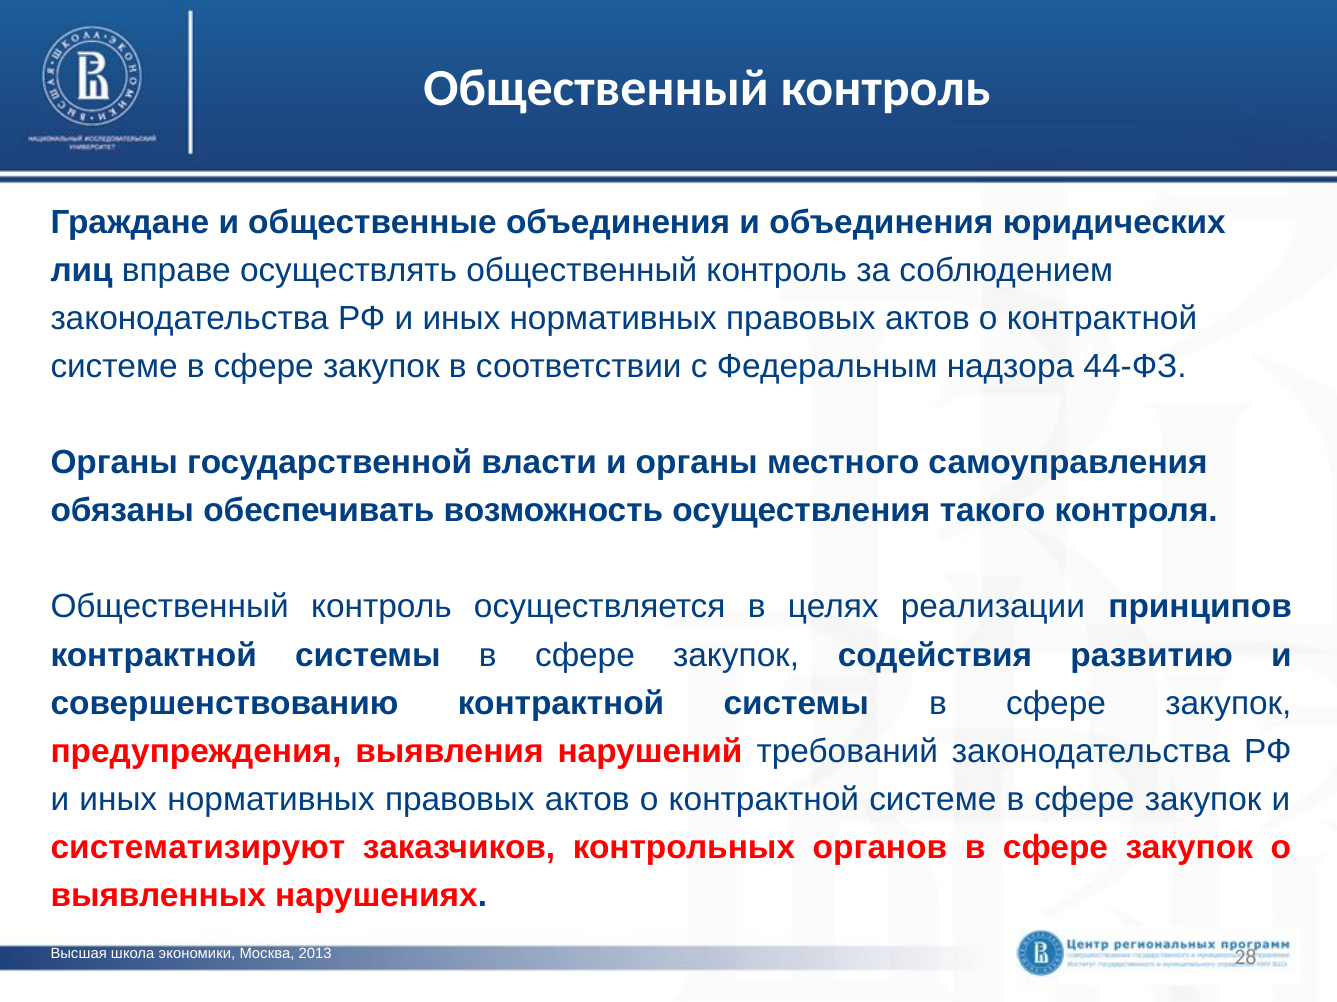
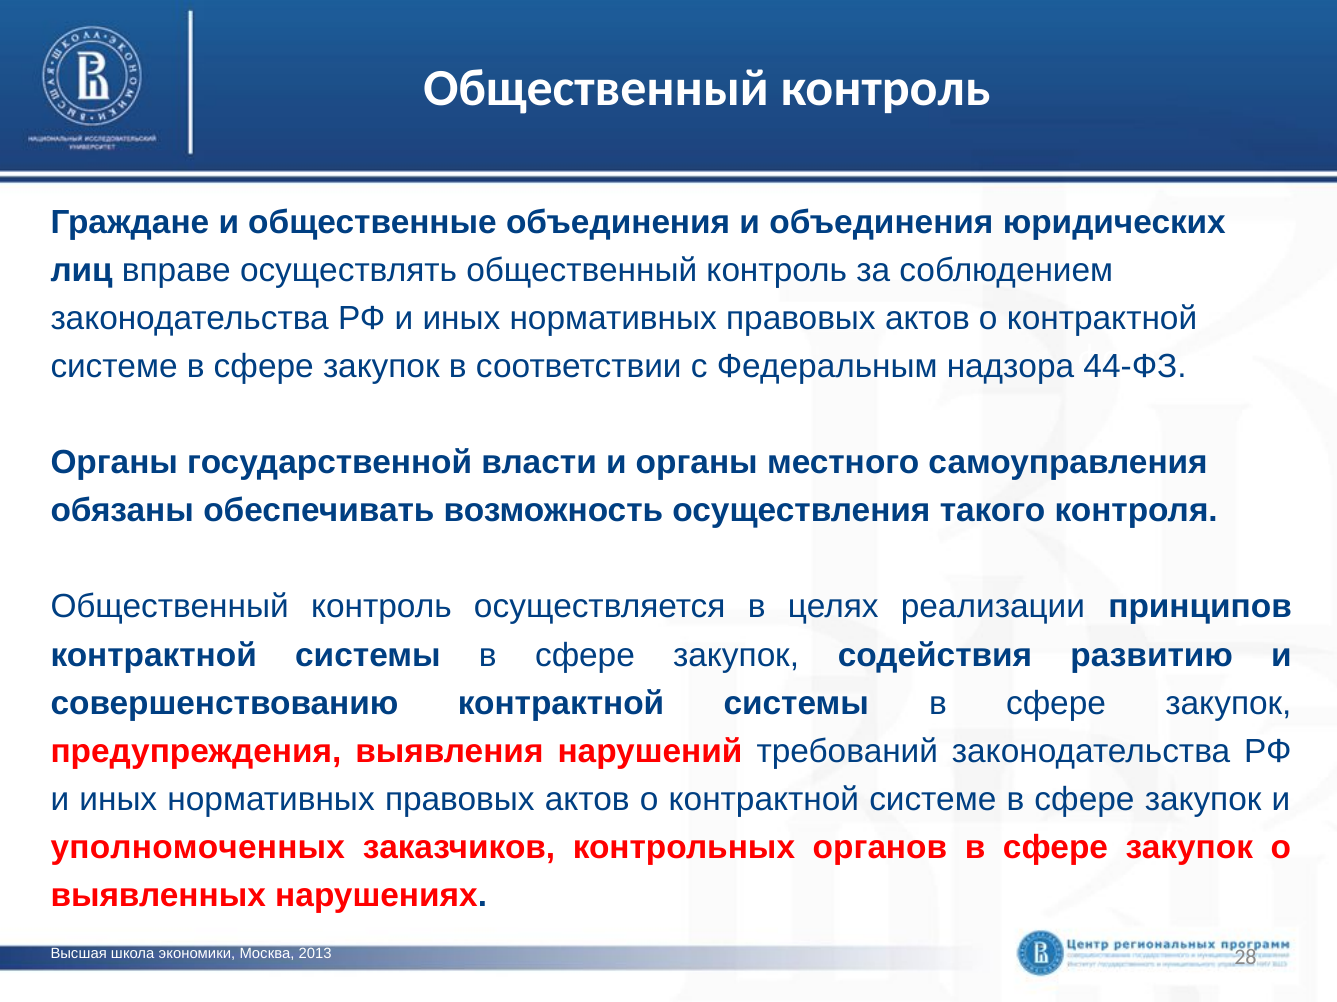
систематизируют: систематизируют -> уполномоченных
